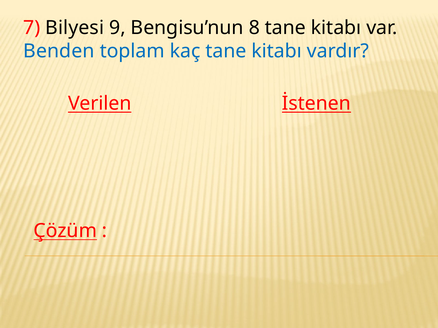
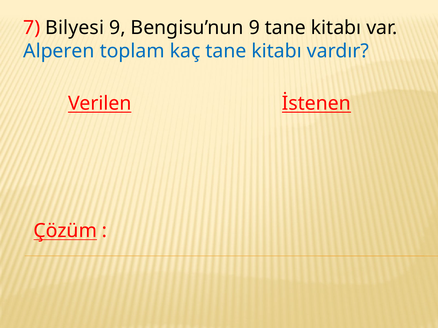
Bengisu’nun 8: 8 -> 9
Benden: Benden -> Alperen
